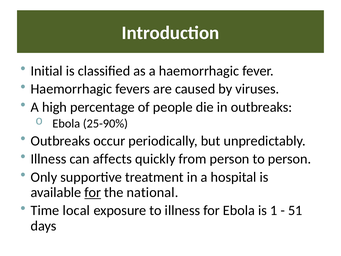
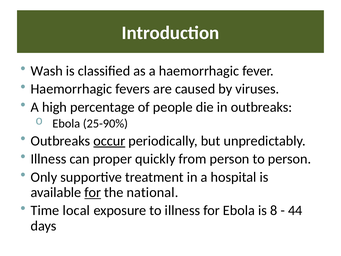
Initial: Initial -> Wash
occur underline: none -> present
affects: affects -> proper
1: 1 -> 8
51: 51 -> 44
